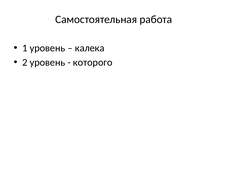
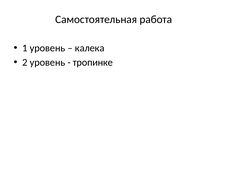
которого: которого -> тропинке
